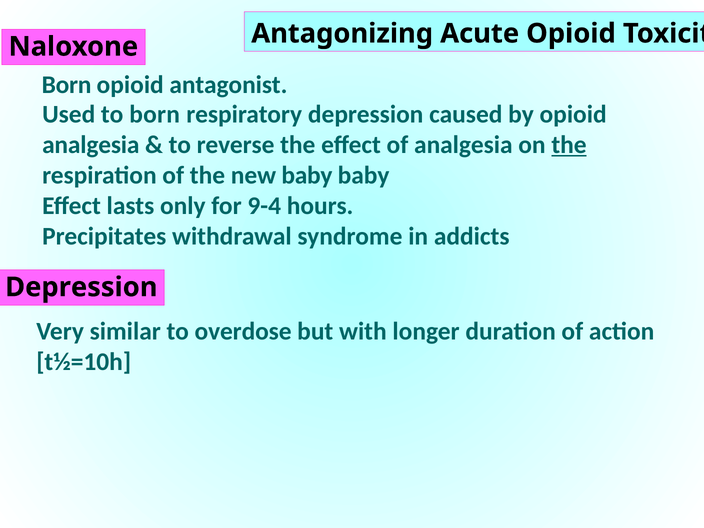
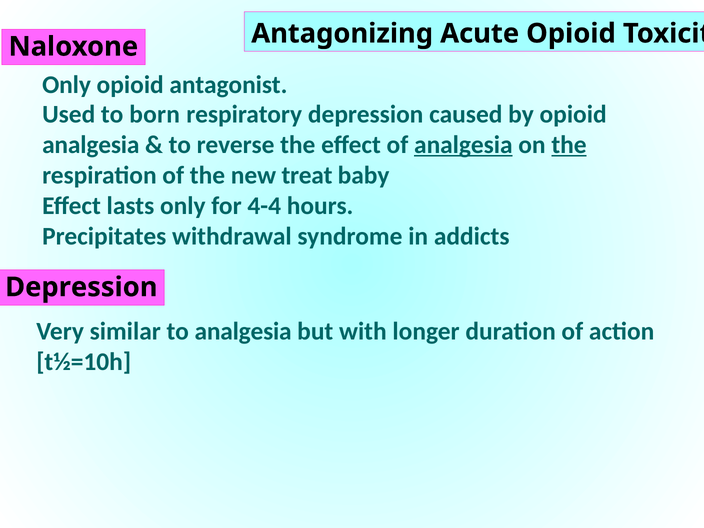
Born at (67, 85): Born -> Only
analgesia at (463, 145) underline: none -> present
new baby: baby -> treat
9-4: 9-4 -> 4-4
to overdose: overdose -> analgesia
